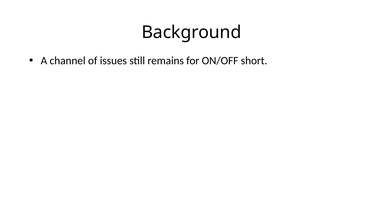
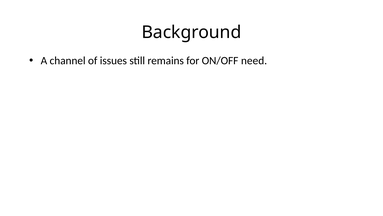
short: short -> need
